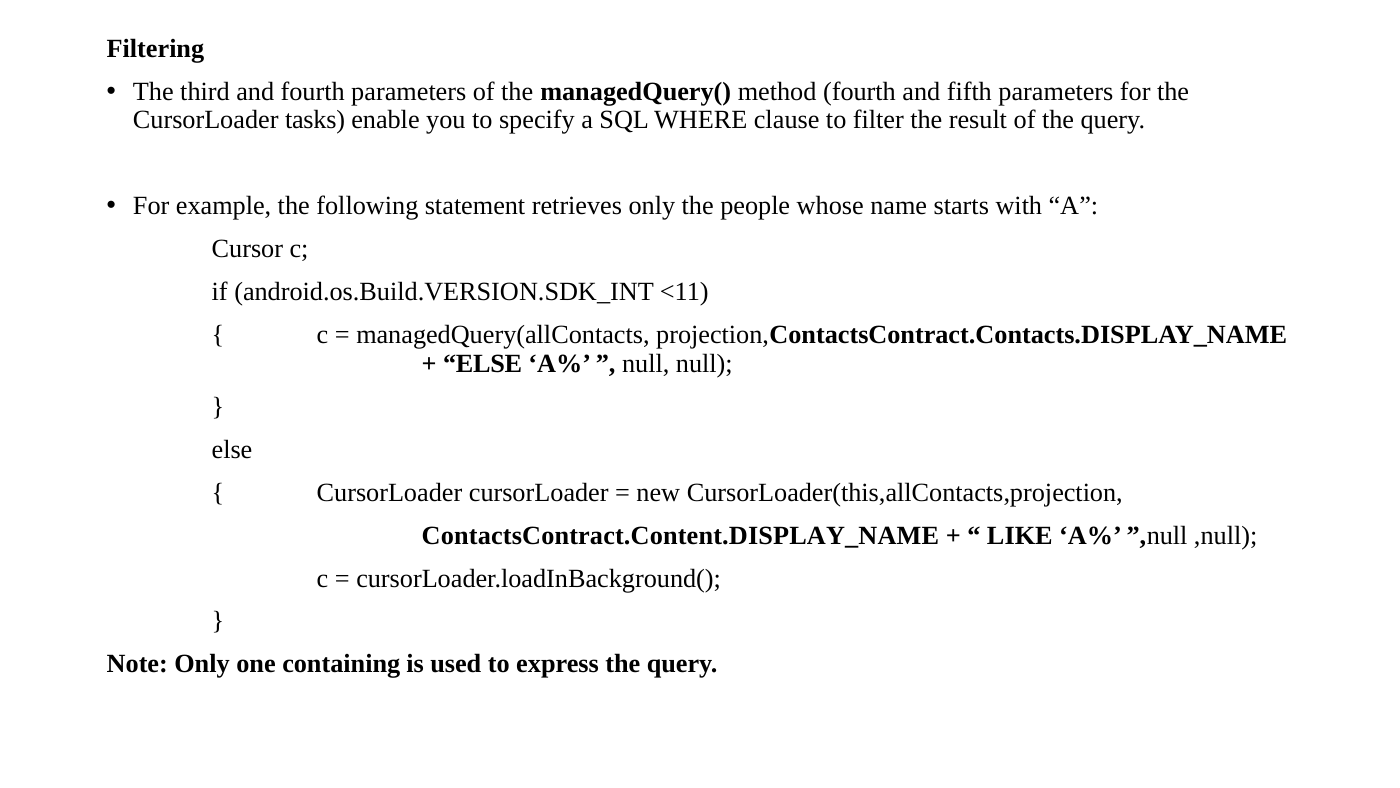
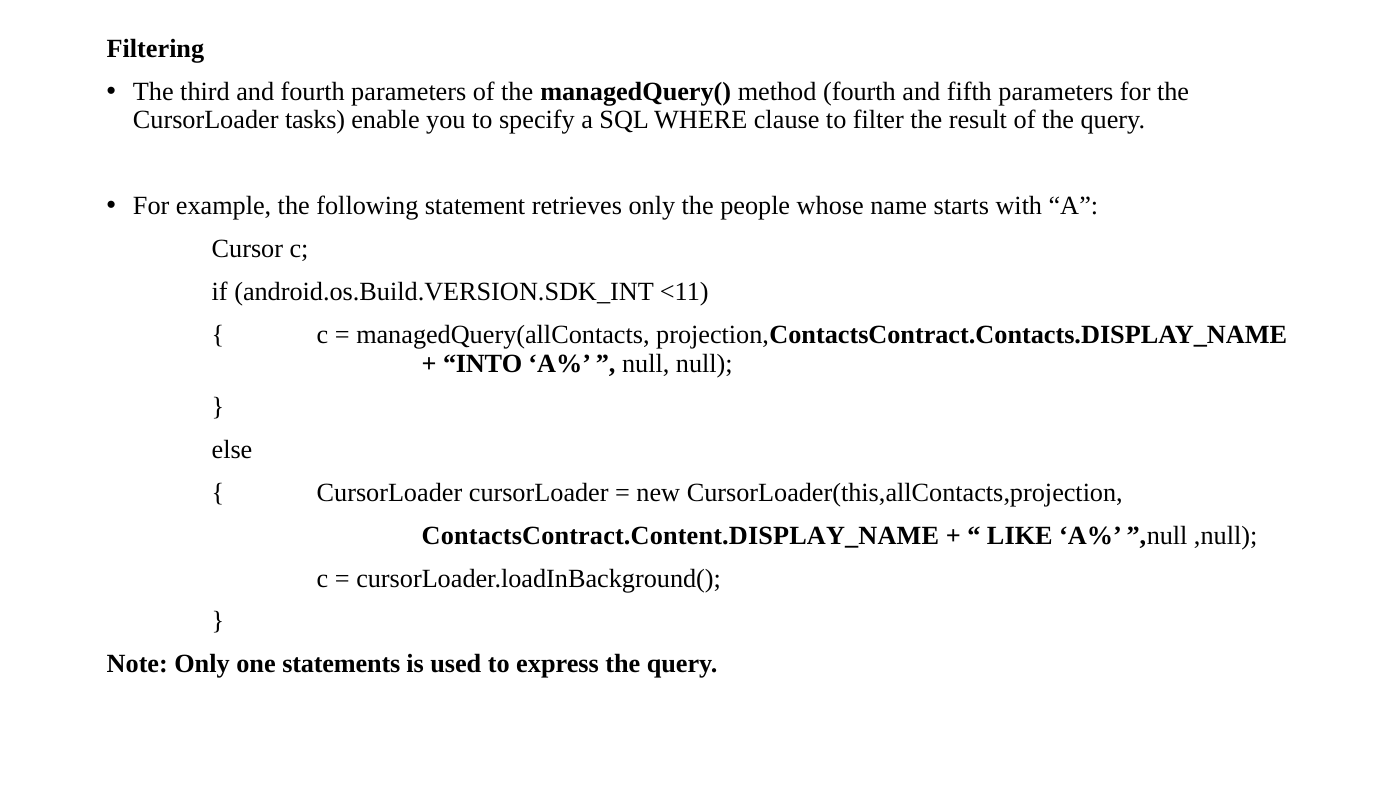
ELSE at (483, 363): ELSE -> INTO
containing: containing -> statements
